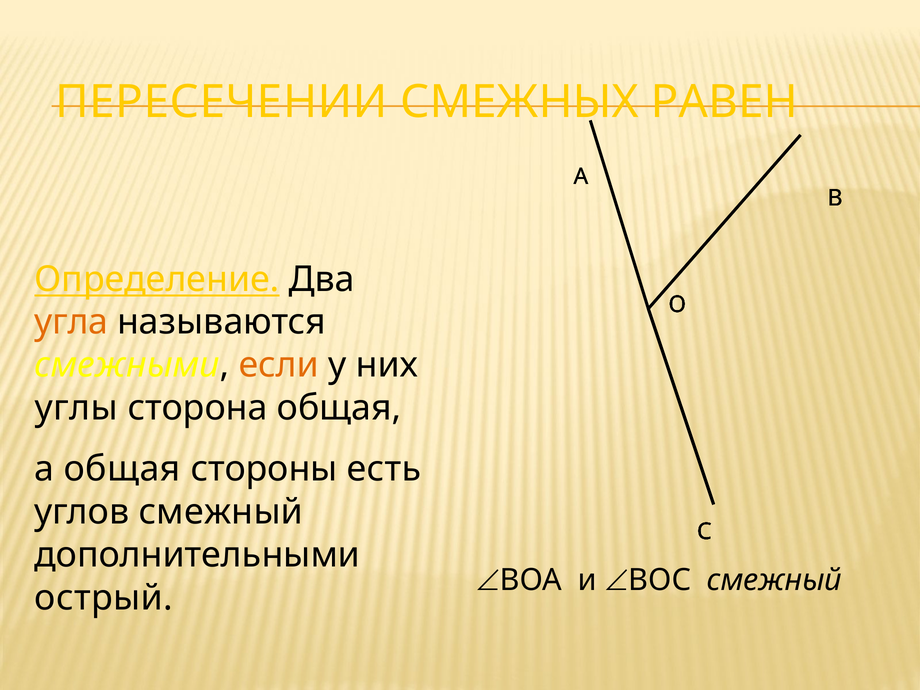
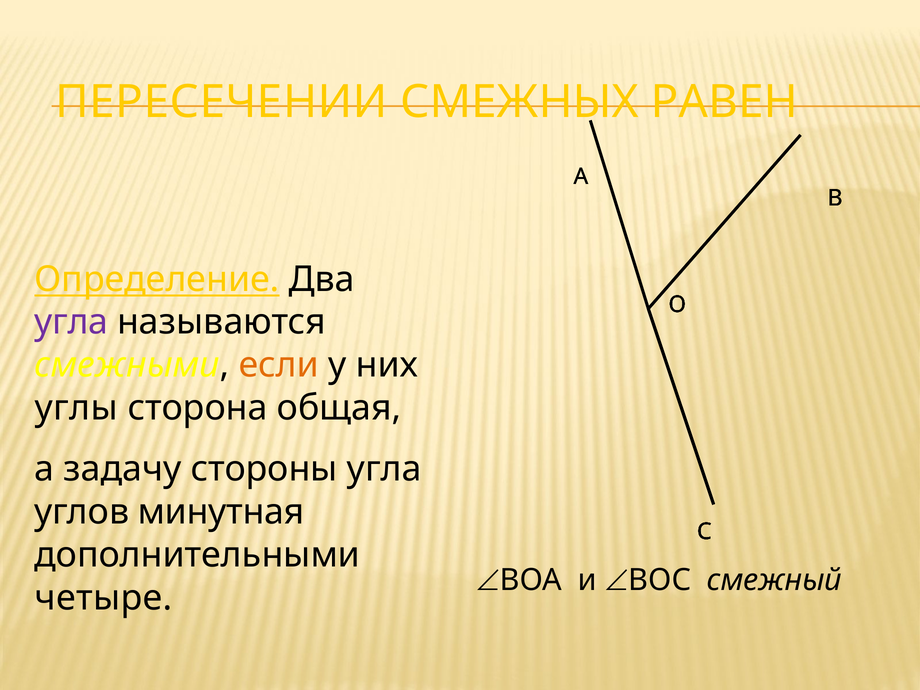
угла at (71, 322) colour: orange -> purple
а общая: общая -> задачу
стороны есть: есть -> угла
углов смежный: смежный -> минутная
острый: острый -> четыре
